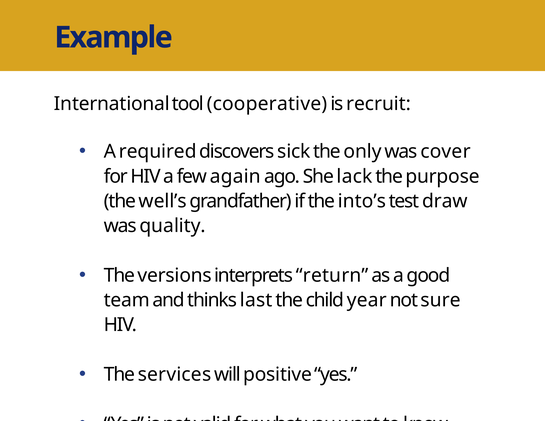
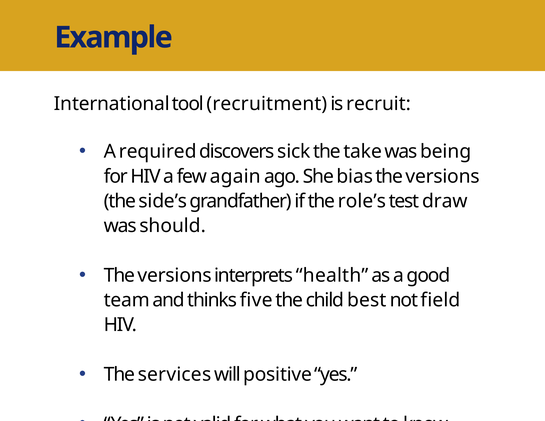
cooperative: cooperative -> recruitment
only: only -> take
cover: cover -> being
lack: lack -> bias
purpose at (443, 176): purpose -> versions
well’s: well’s -> side’s
into’s: into’s -> role’s
quality: quality -> should
return: return -> health
last: last -> five
year: year -> best
sure: sure -> field
